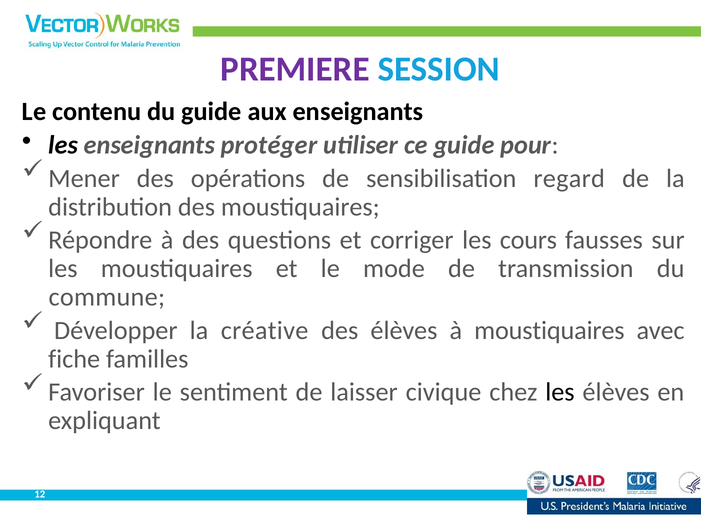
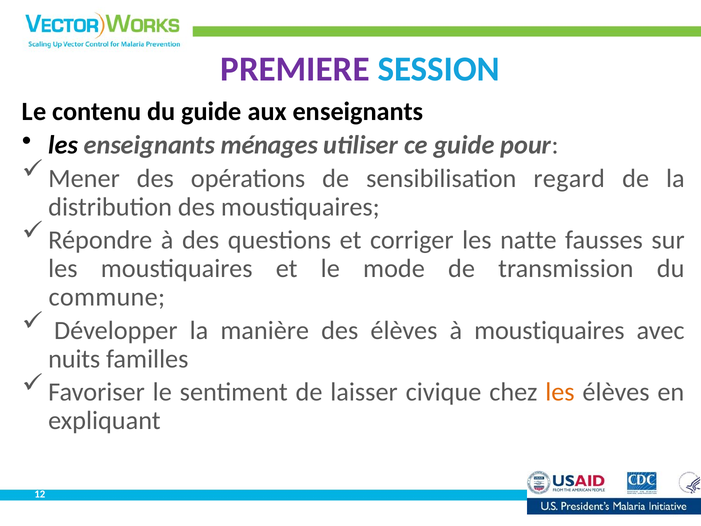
protéger: protéger -> ménages
cours: cours -> natte
créative: créative -> manière
fiche: fiche -> nuits
les at (560, 392) colour: black -> orange
